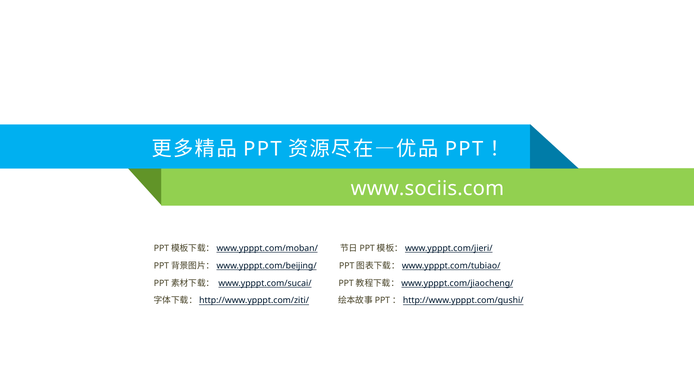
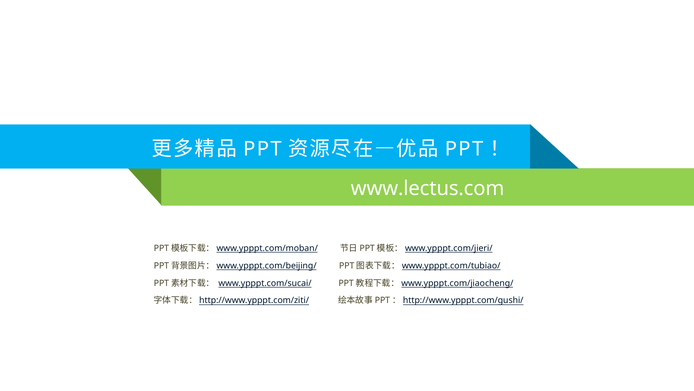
www.sociis.com: www.sociis.com -> www.lectus.com
